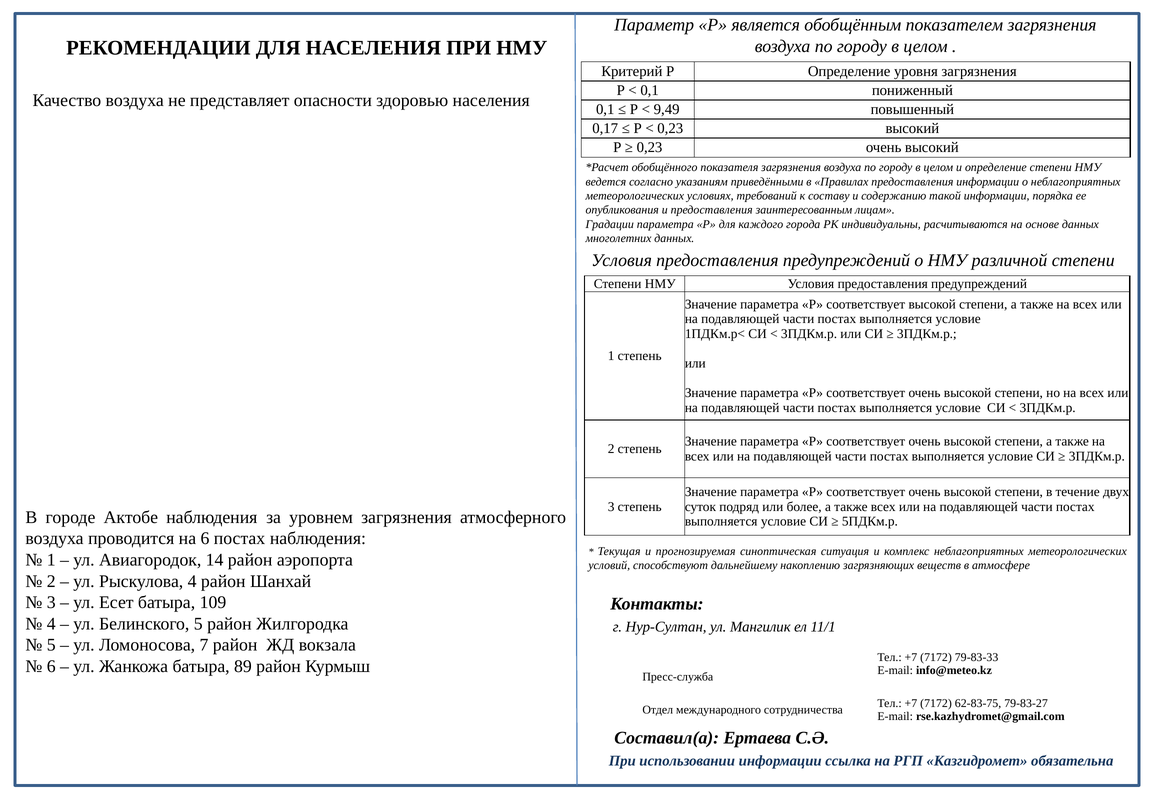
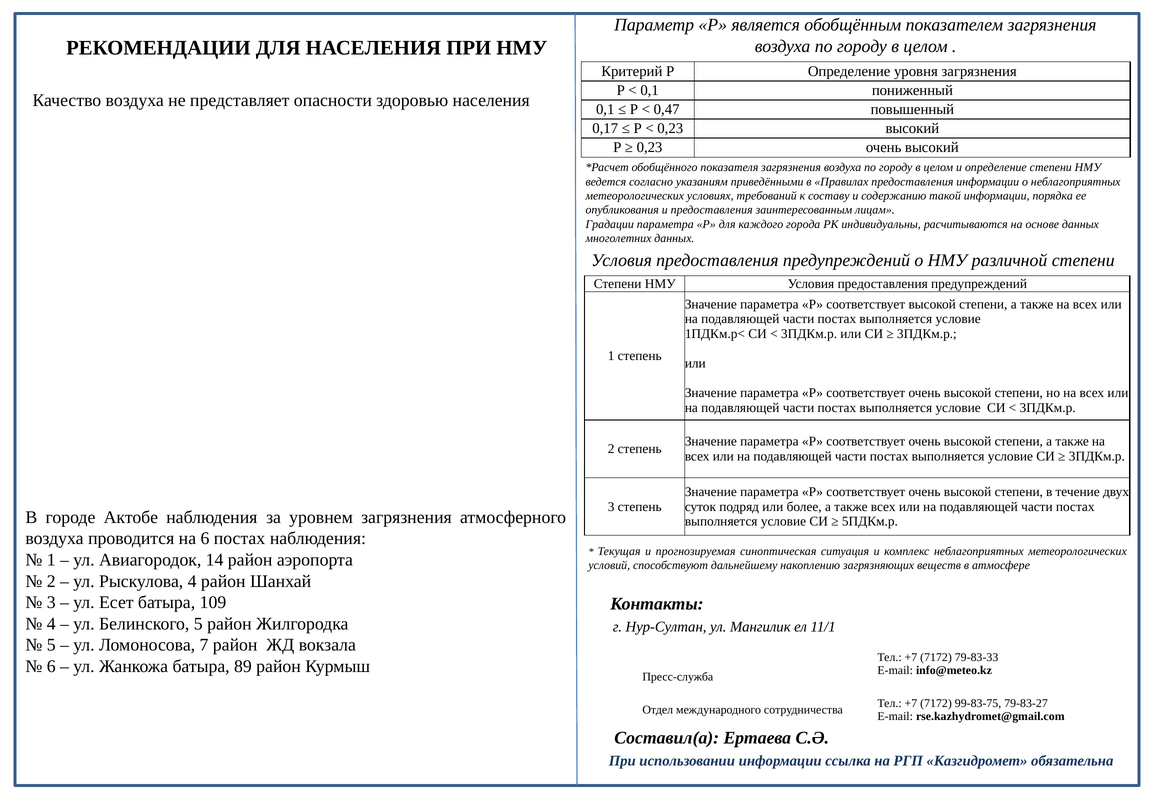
9,49: 9,49 -> 0,47
62-83-75: 62-83-75 -> 99-83-75
